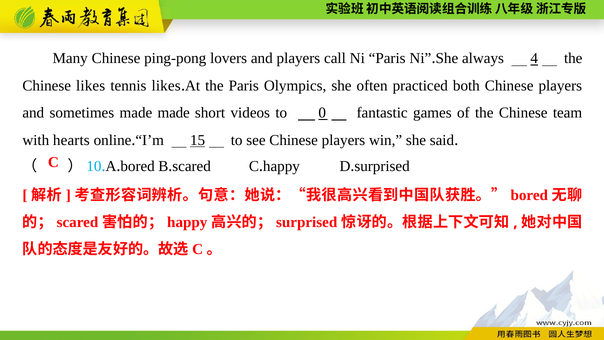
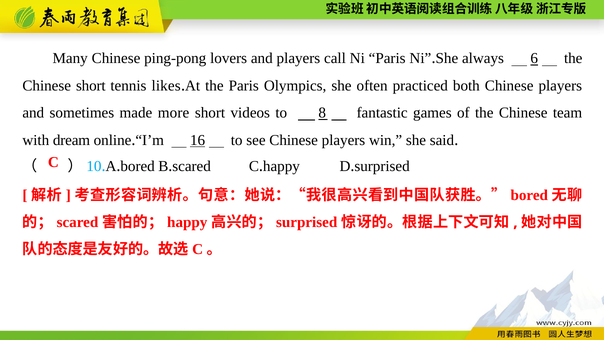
4: 4 -> 6
Chinese likes: likes -> short
made made: made -> more
0: 0 -> 8
hearts: hearts -> dream
15: 15 -> 16
